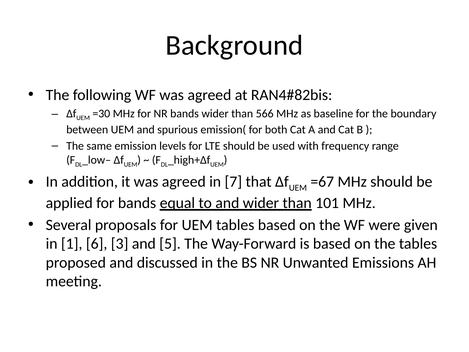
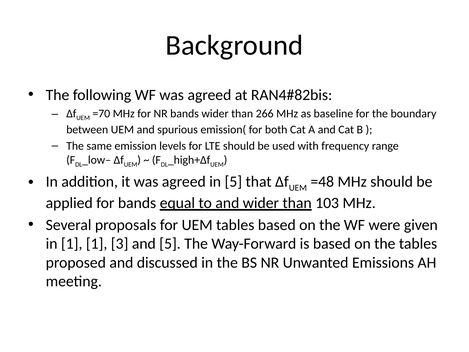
=30: =30 -> =70
566: 566 -> 266
in 7: 7 -> 5
=67: =67 -> =48
101: 101 -> 103
1 6: 6 -> 1
